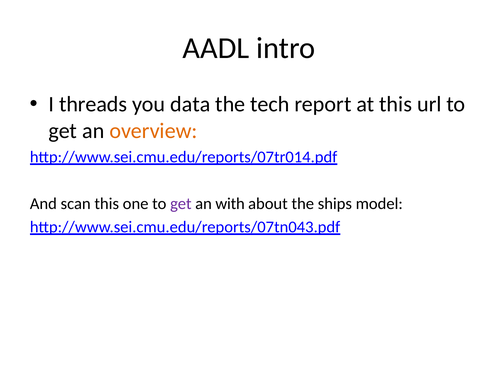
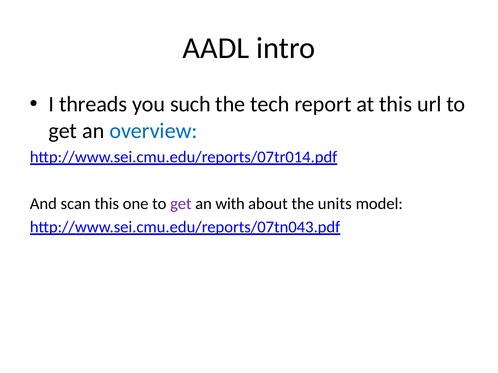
data: data -> such
overview colour: orange -> blue
ships: ships -> units
